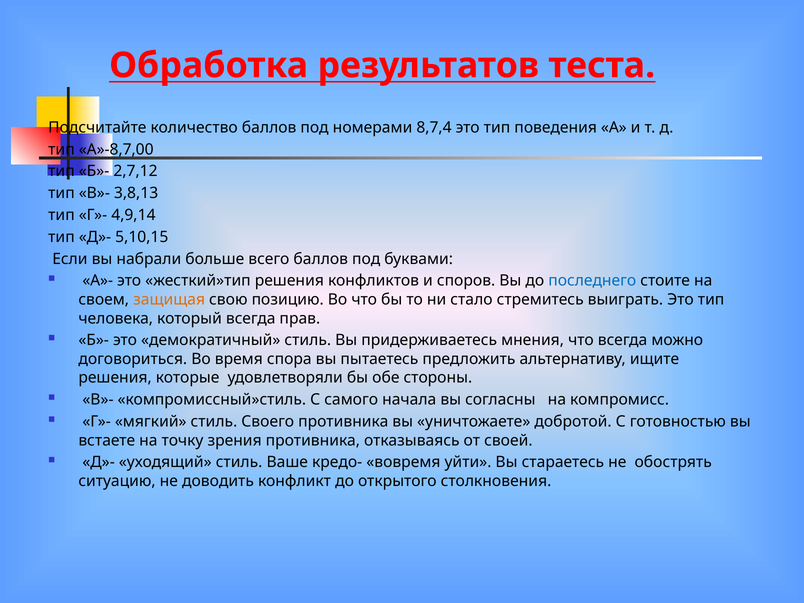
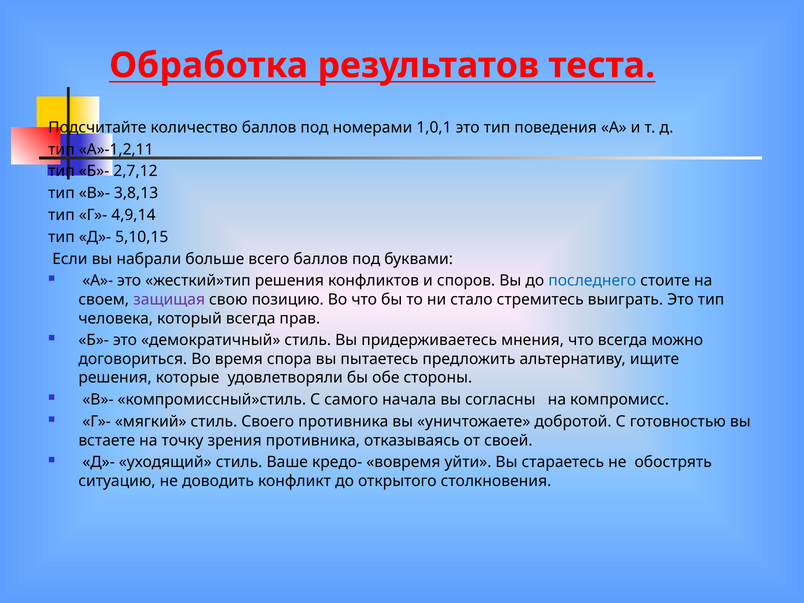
8,7,4: 8,7,4 -> 1,0,1
А»-8,7,00: А»-8,7,00 -> А»-1,2,11
защищая colour: orange -> purple
